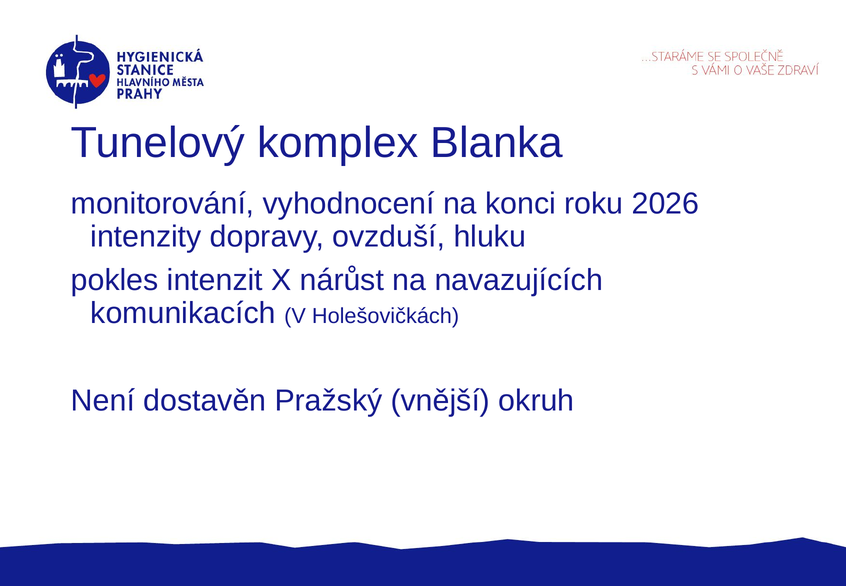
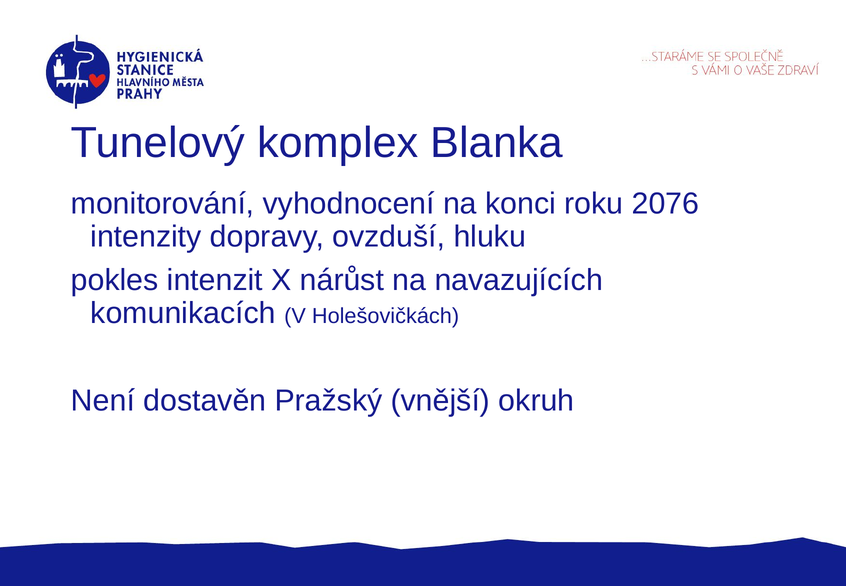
2026: 2026 -> 2076
